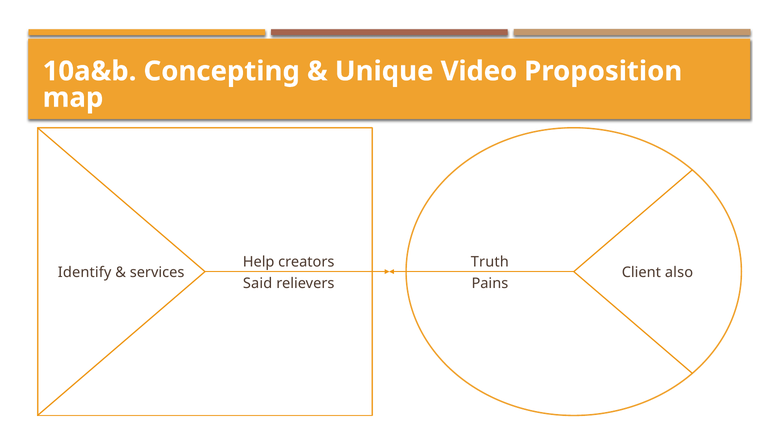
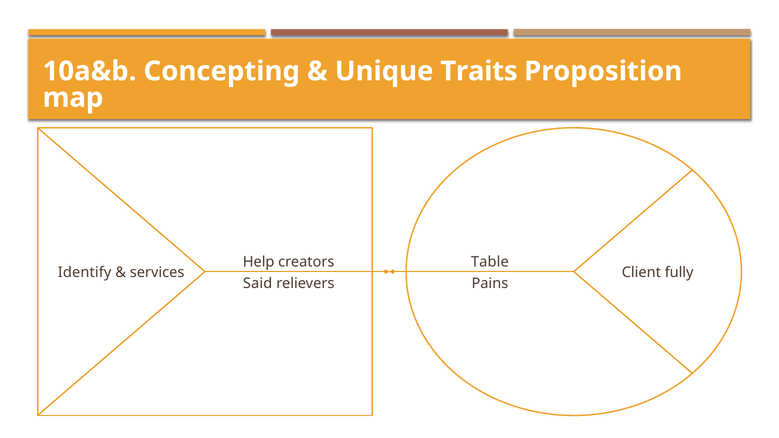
Video: Video -> Traits
Truth: Truth -> Table
also: also -> fully
